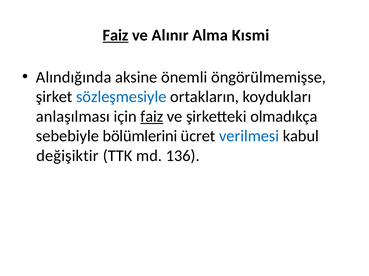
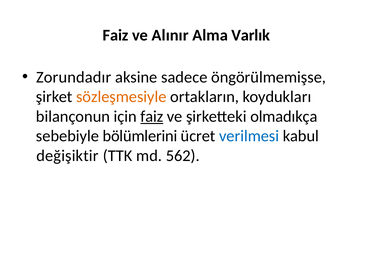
Faiz at (116, 35) underline: present -> none
Kısmi: Kısmi -> Varlık
Alındığında: Alındığında -> Zorundadır
önemli: önemli -> sadece
sözleşmesiyle colour: blue -> orange
anlaşılması: anlaşılması -> bilançonun
136: 136 -> 562
